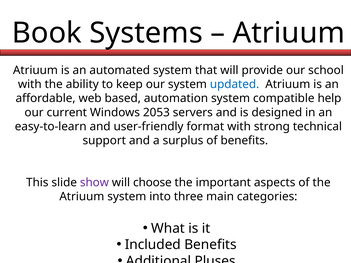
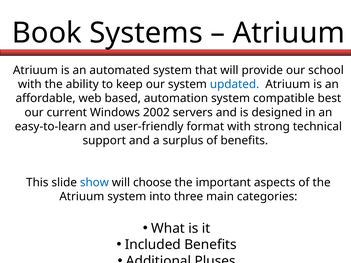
help: help -> best
2053: 2053 -> 2002
show colour: purple -> blue
